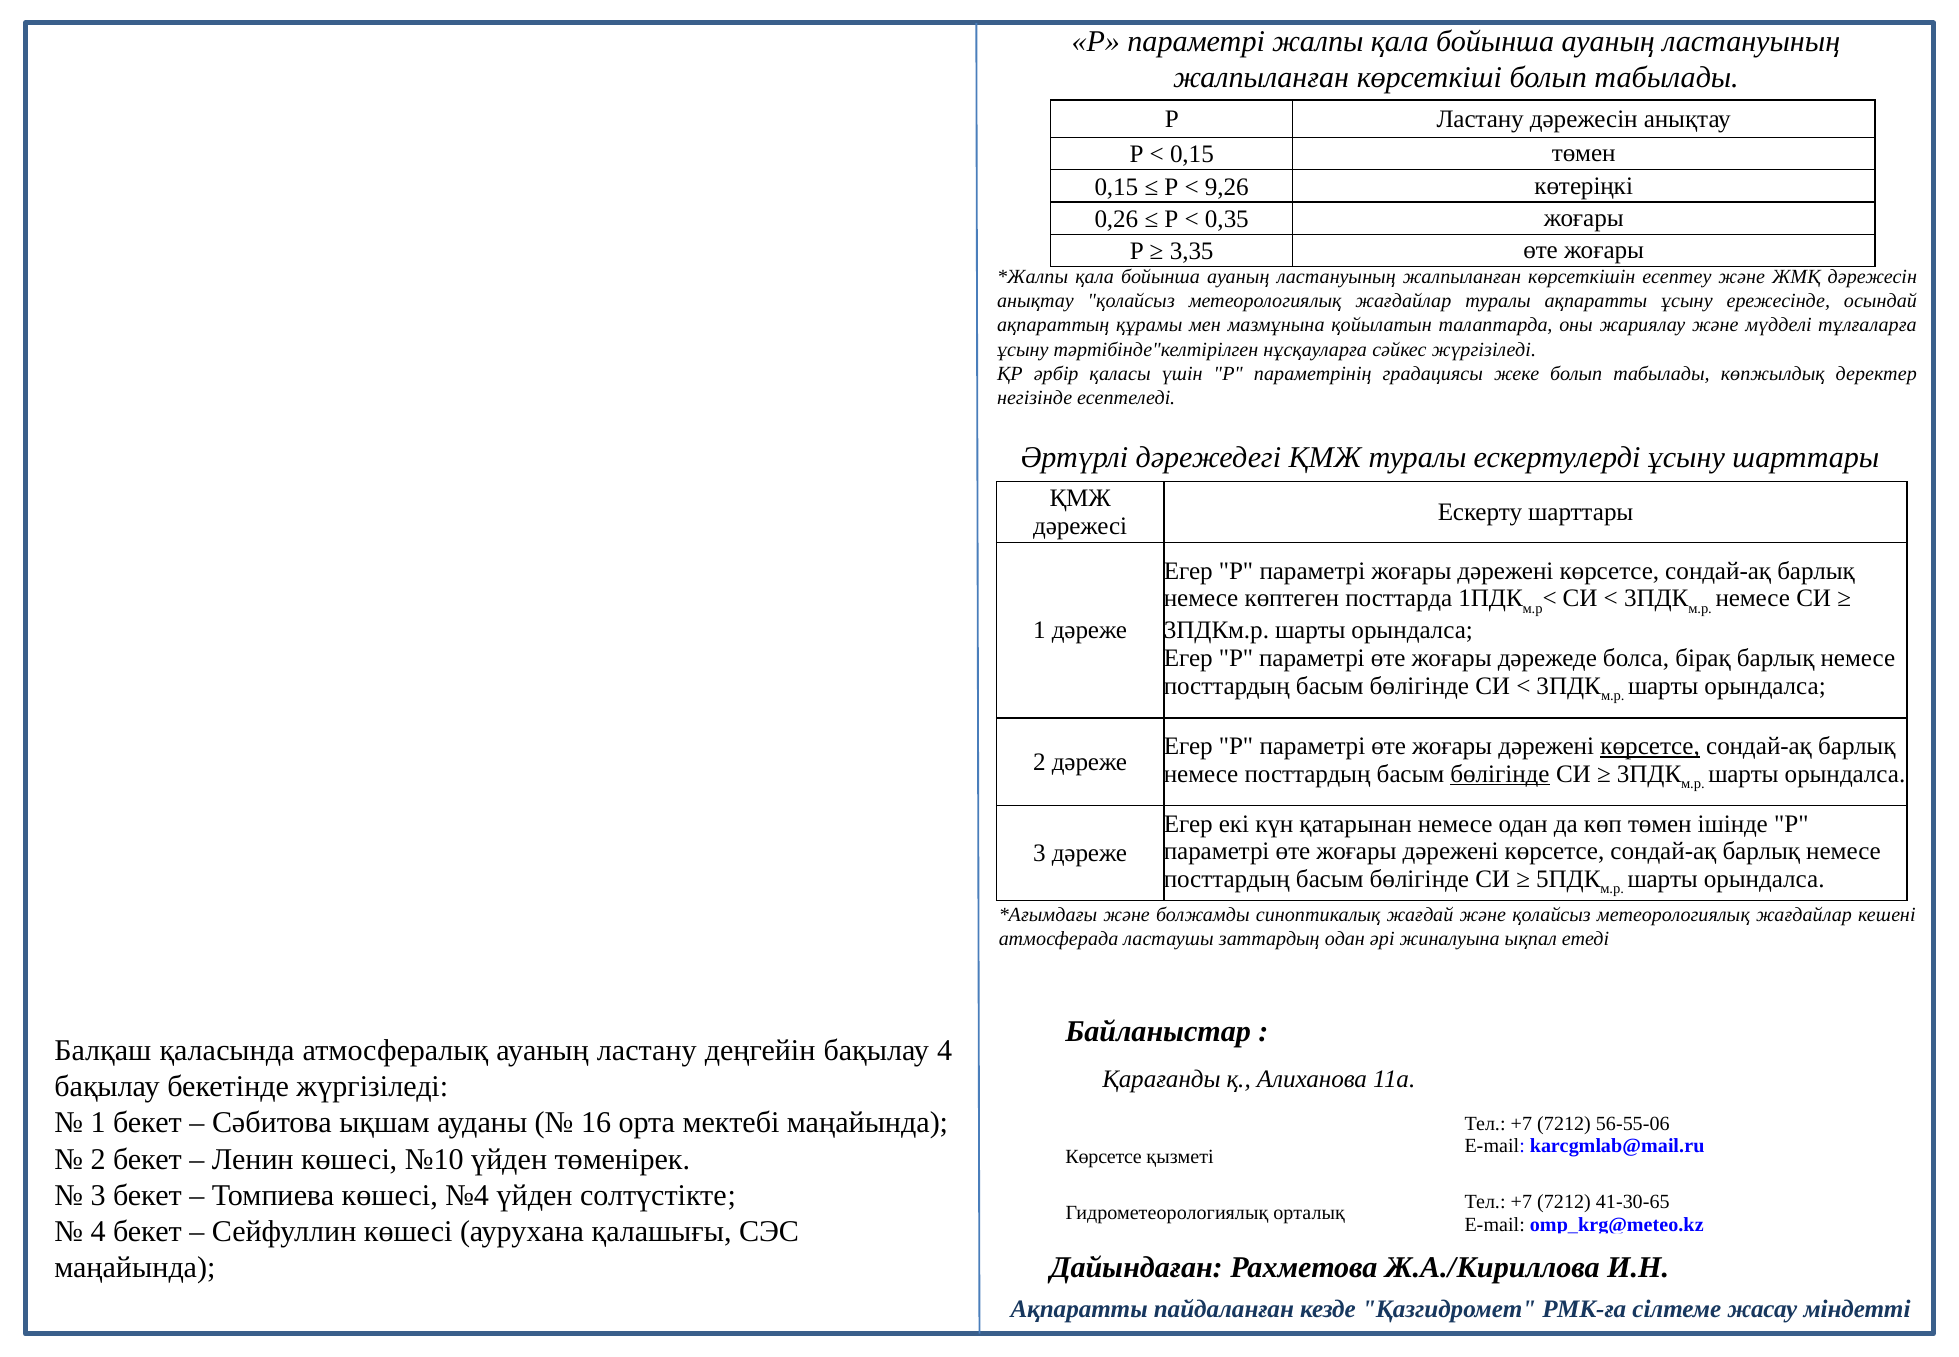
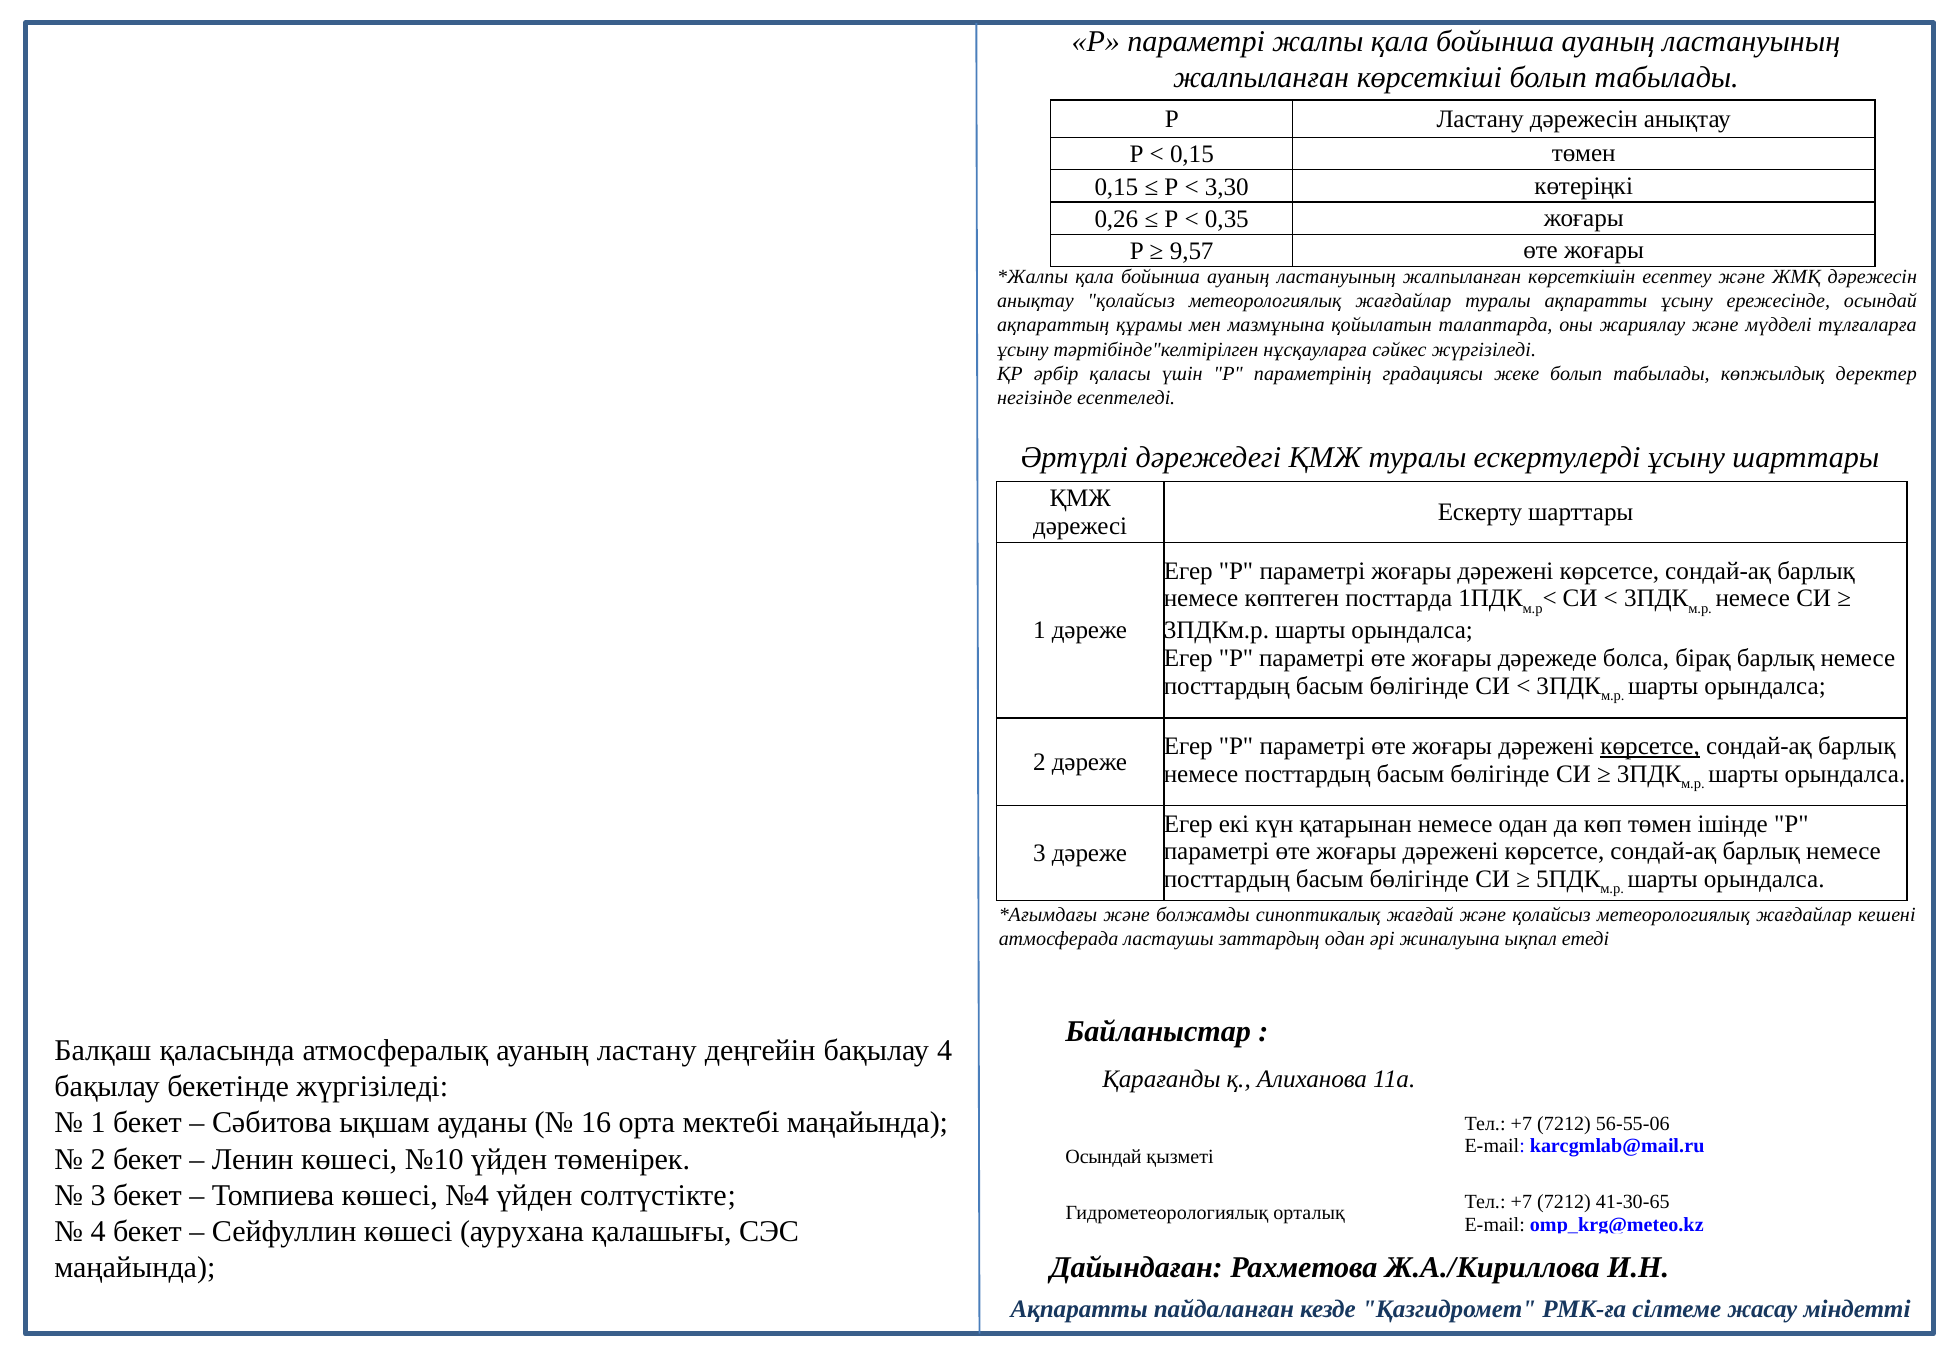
9,26: 9,26 -> 3,30
3,35: 3,35 -> 9,57
бөлігінде at (1500, 773) underline: present -> none
Көрсетсе at (1104, 1157): Көрсетсе -> Осындай
